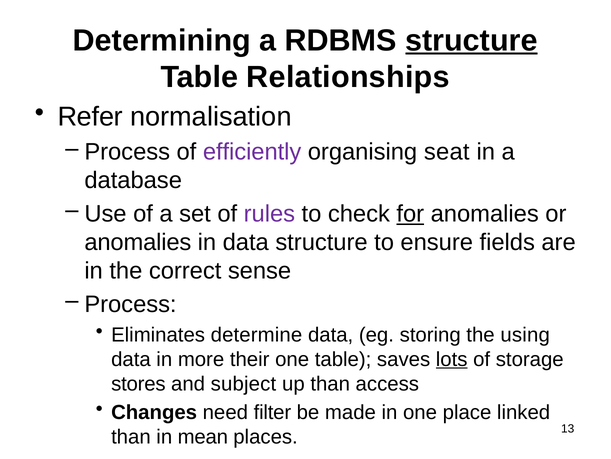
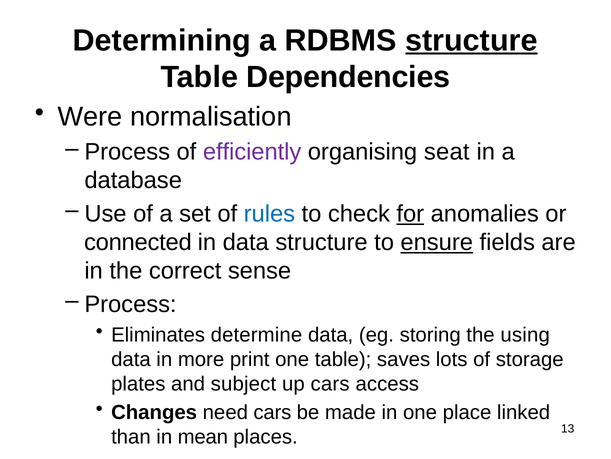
Table Relationships: Relationships -> Dependencies
Refer: Refer -> Were
rules colour: purple -> blue
anomalies at (138, 242): anomalies -> connected
ensure underline: none -> present
their: their -> print
lots underline: present -> none
stores: stores -> plates
up than: than -> cars
need filter: filter -> cars
